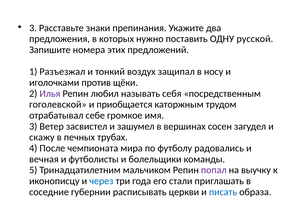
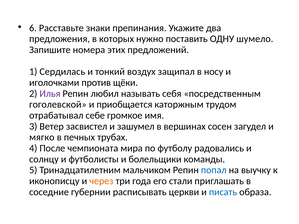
3 at (33, 28): 3 -> 6
русской: русской -> шумело
Разъезжал: Разъезжал -> Сердилась
скажу: скажу -> мягко
вечная: вечная -> солнцу
попал colour: purple -> blue
через colour: blue -> orange
